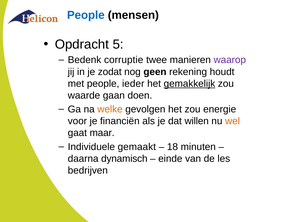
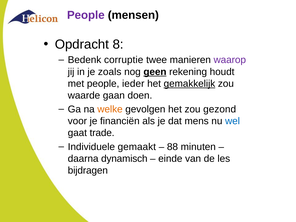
People at (86, 15) colour: blue -> purple
5: 5 -> 8
zodat: zodat -> zoals
geen underline: none -> present
energie: energie -> gezond
willen: willen -> mens
wel colour: orange -> blue
maar: maar -> trade
18: 18 -> 88
bedrijven: bedrijven -> bijdragen
